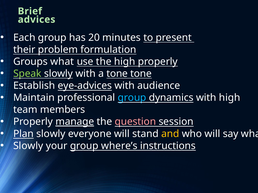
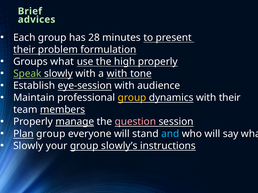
20: 20 -> 28
a tone: tone -> with
eye-advices: eye-advices -> eye-session
group at (132, 98) colour: light blue -> yellow
with high: high -> their
members underline: none -> present
Plan slowly: slowly -> group
and colour: yellow -> light blue
where’s: where’s -> slowly’s
